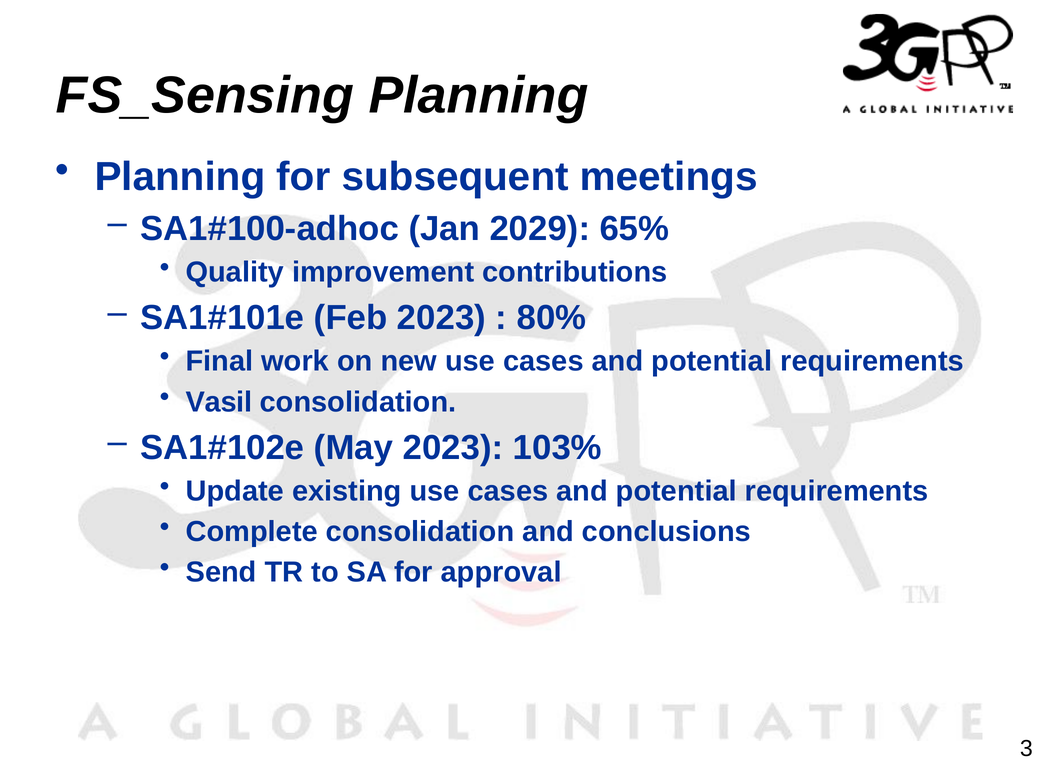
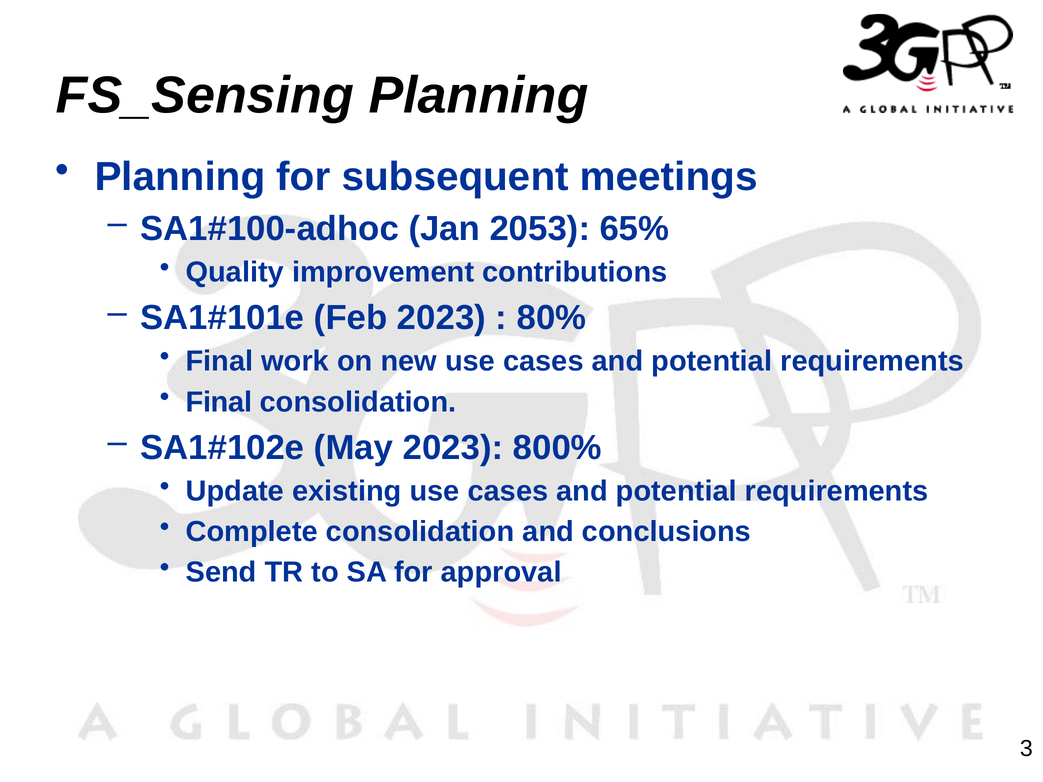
2029: 2029 -> 2053
Vasil at (219, 402): Vasil -> Final
103%: 103% -> 800%
